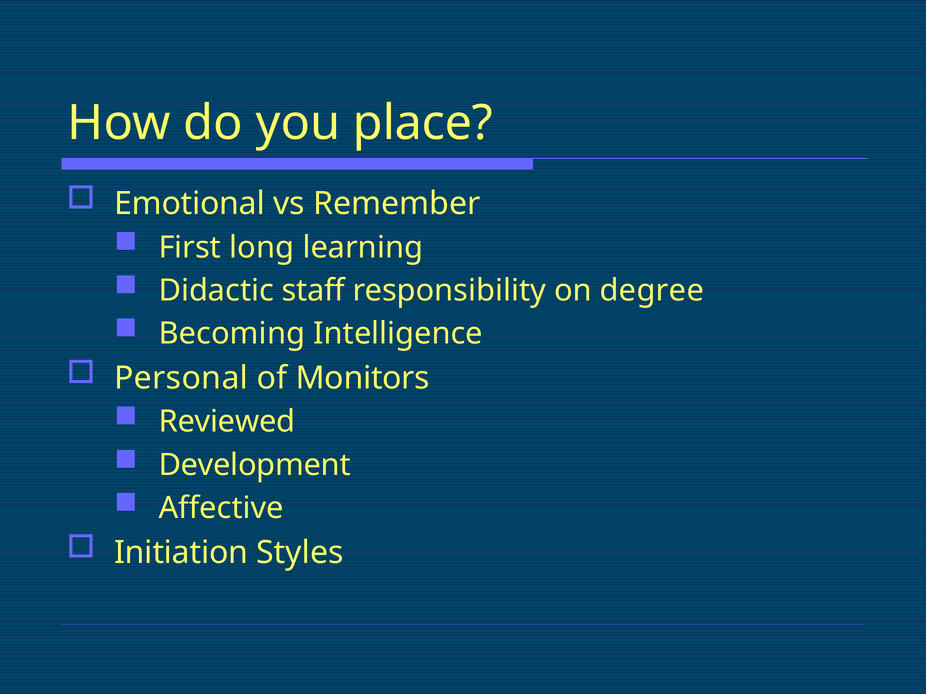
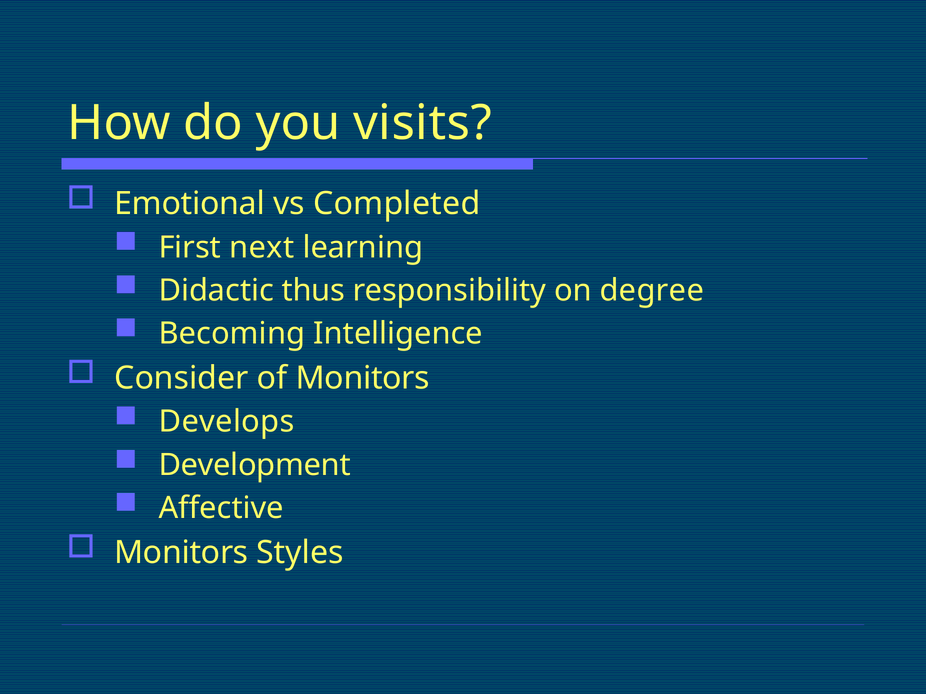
place: place -> visits
Remember: Remember -> Completed
long: long -> next
staff: staff -> thus
Personal: Personal -> Consider
Reviewed: Reviewed -> Develops
Initiation at (181, 553): Initiation -> Monitors
